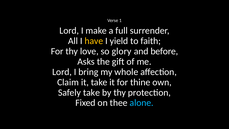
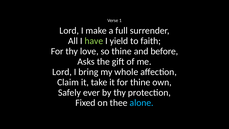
have colour: yellow -> light green
so glory: glory -> thine
Safely take: take -> ever
